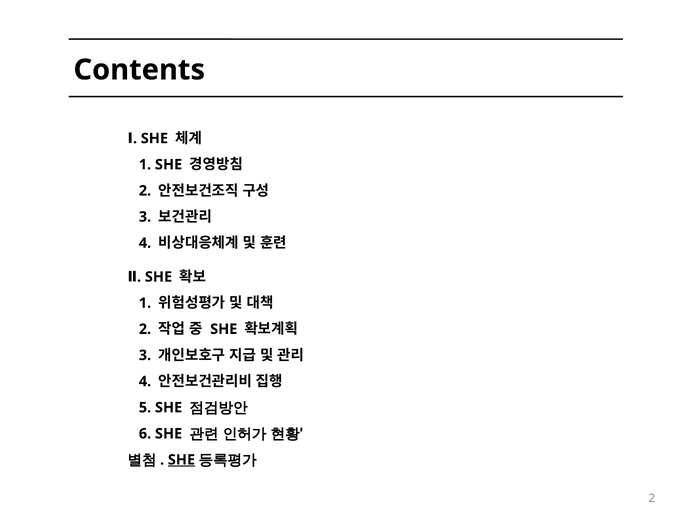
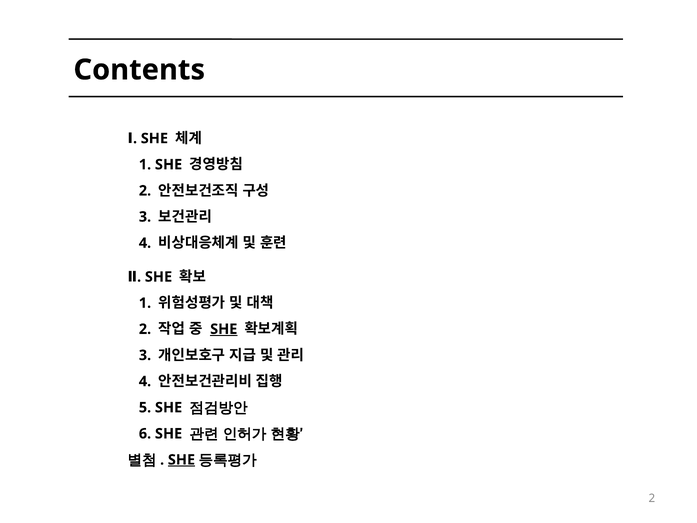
SHE at (224, 329) underline: none -> present
